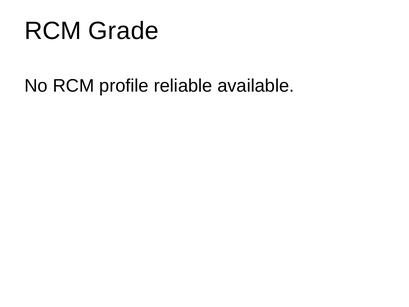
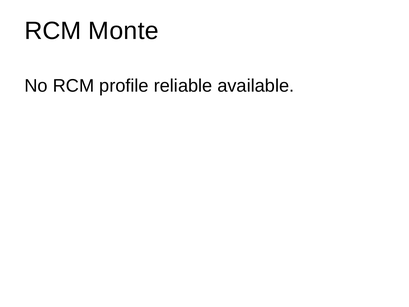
Grade: Grade -> Monte
